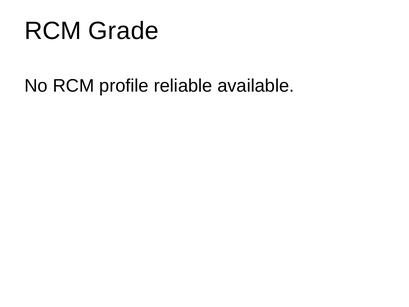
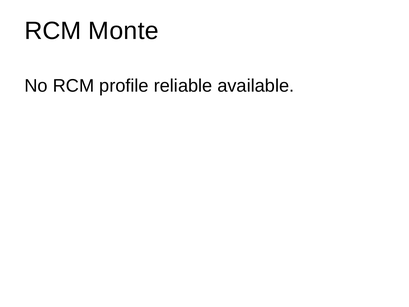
Grade: Grade -> Monte
